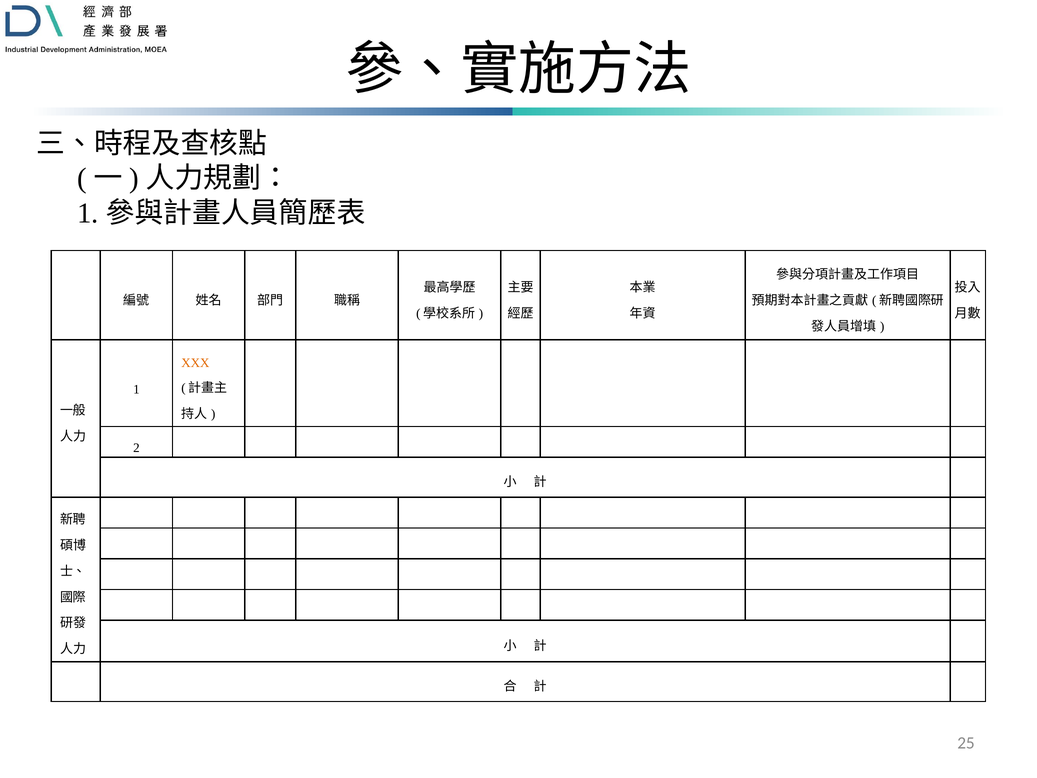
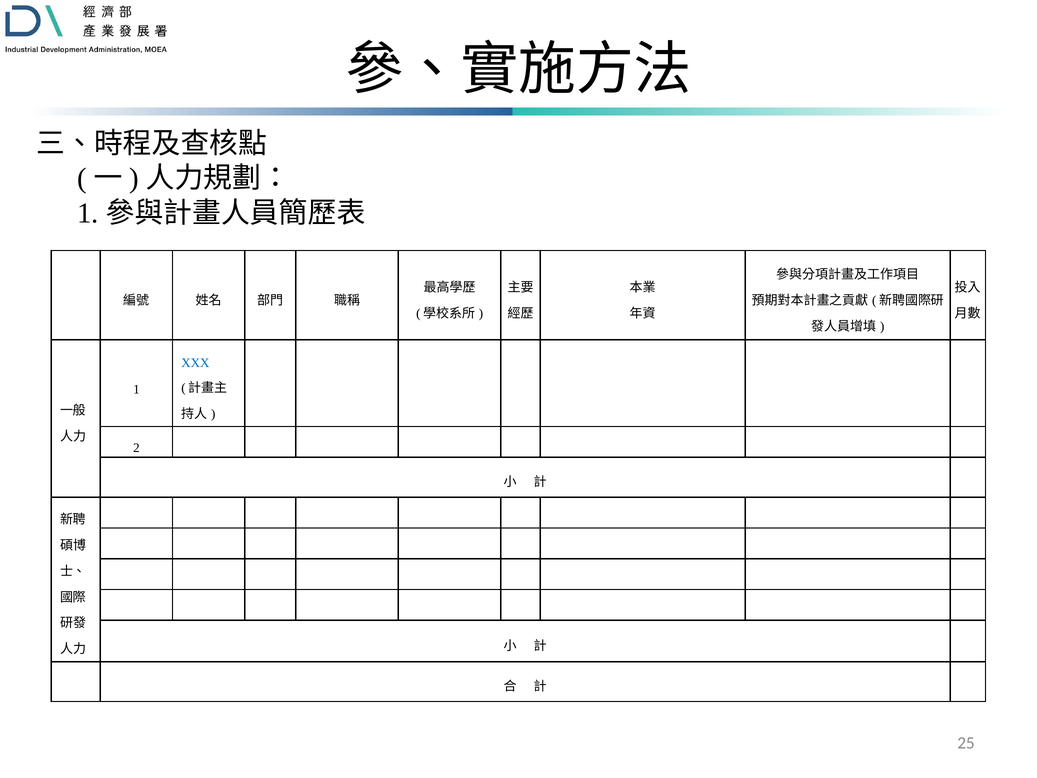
XXX colour: orange -> blue
